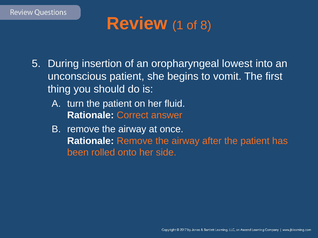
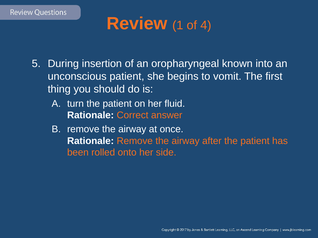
8: 8 -> 4
lowest: lowest -> known
